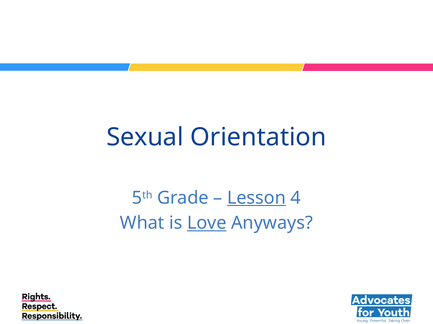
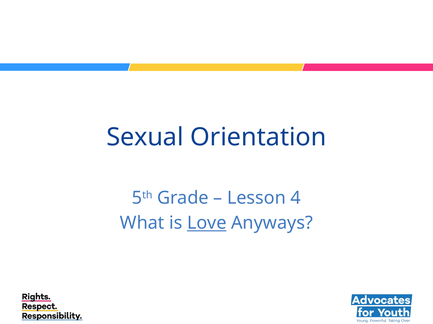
Lesson underline: present -> none
